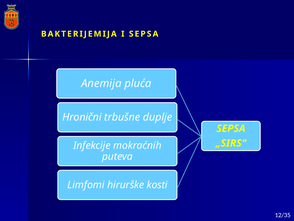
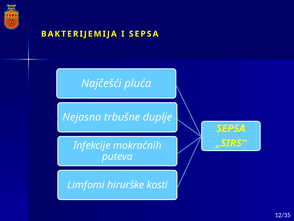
Anemija: Anemija -> Najčešći
Hronični: Hronični -> Nejasno
